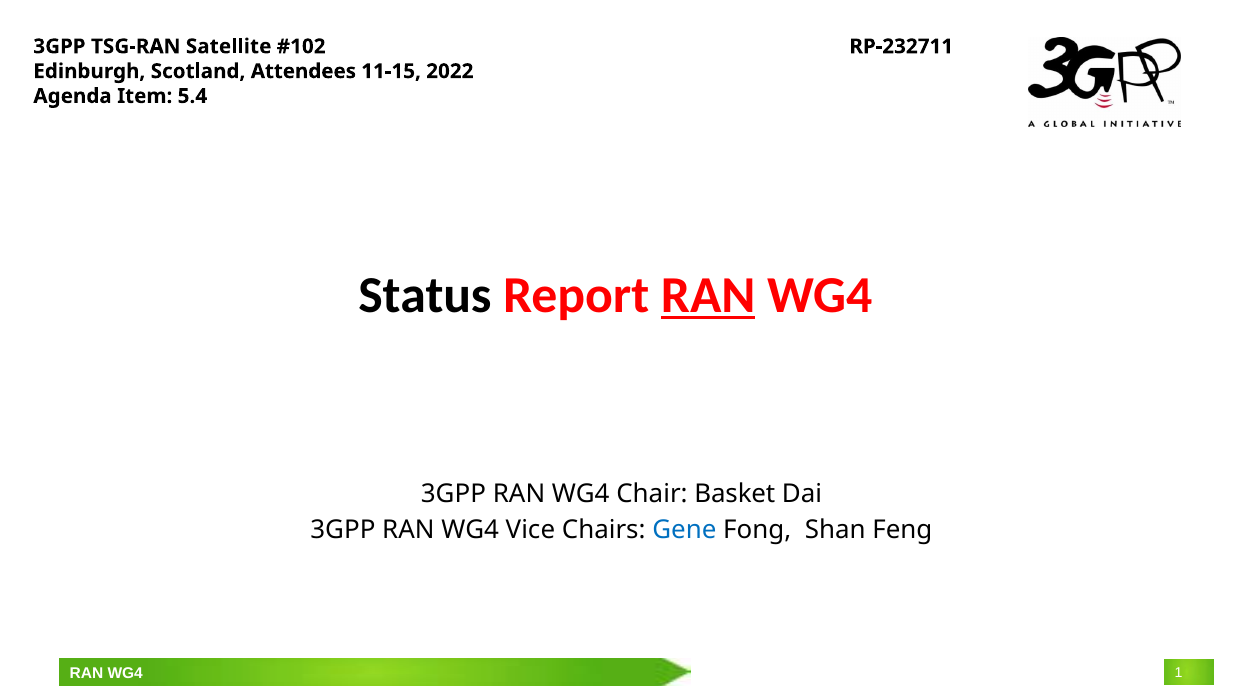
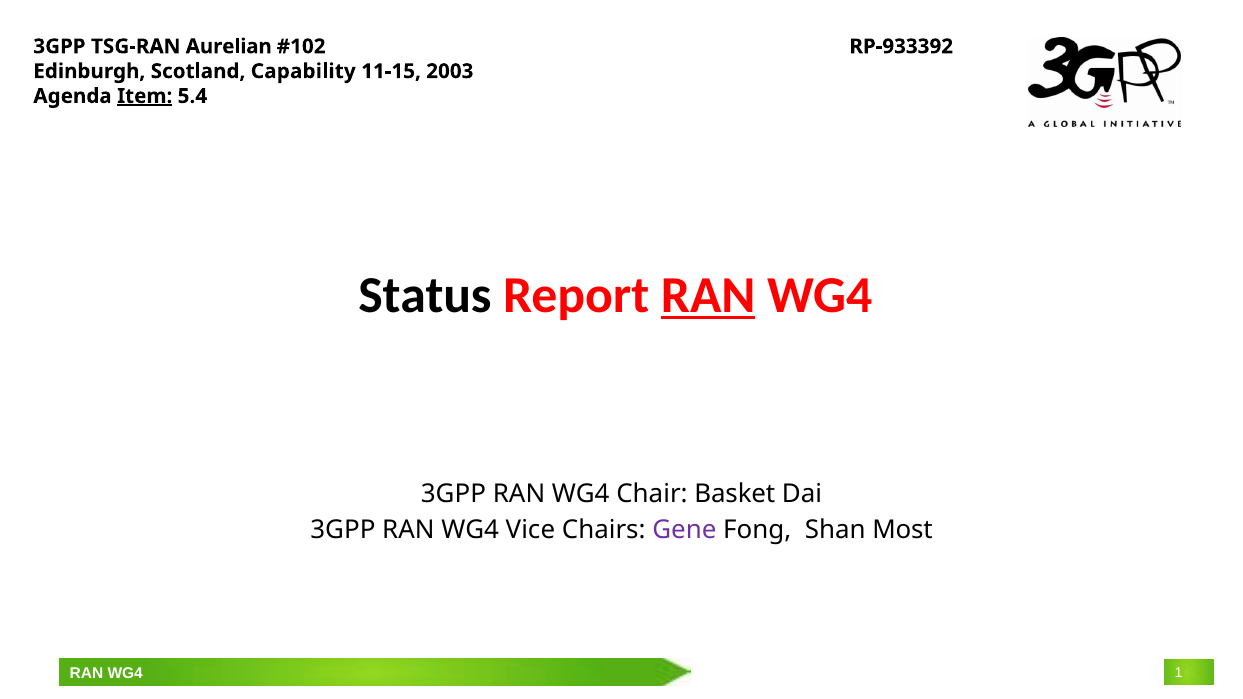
Satellite: Satellite -> Aurelian
RP-232711: RP-232711 -> RP-933392
Attendees: Attendees -> Capability
2022: 2022 -> 2003
Item underline: none -> present
Gene colour: blue -> purple
Feng: Feng -> Most
